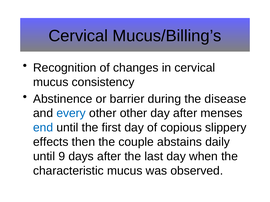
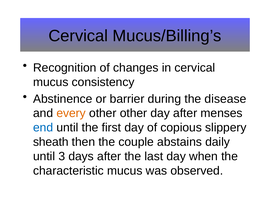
every colour: blue -> orange
effects: effects -> sheath
9: 9 -> 3
